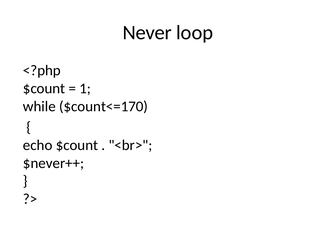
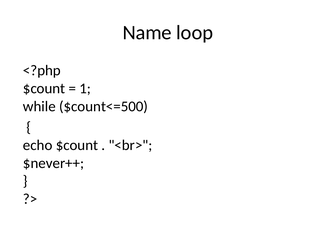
Never: Never -> Name
$count<=170: $count<=170 -> $count<=500
